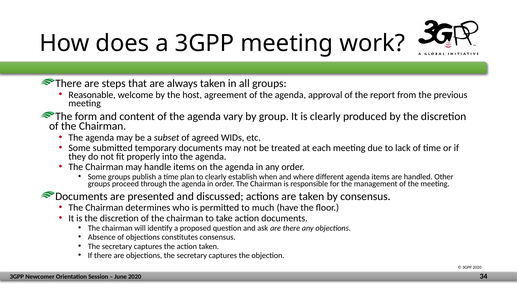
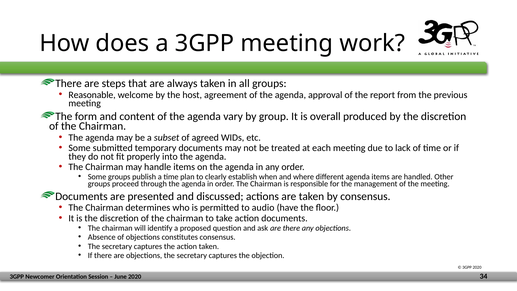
is clearly: clearly -> overall
much: much -> audio
